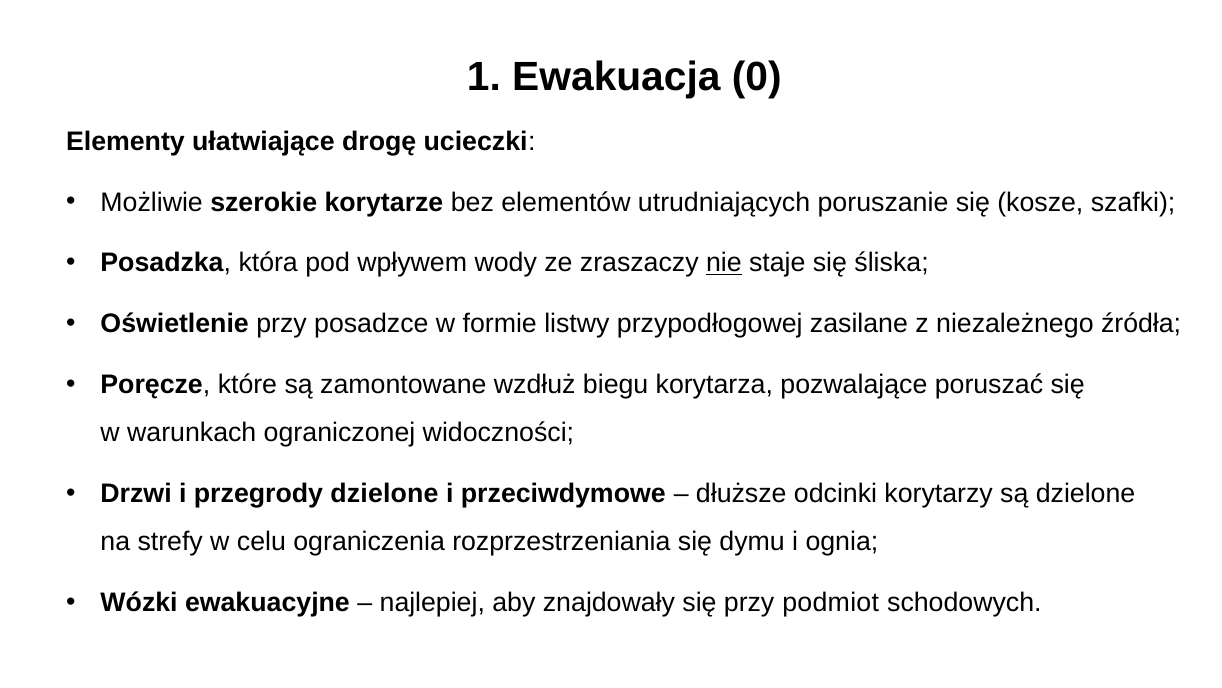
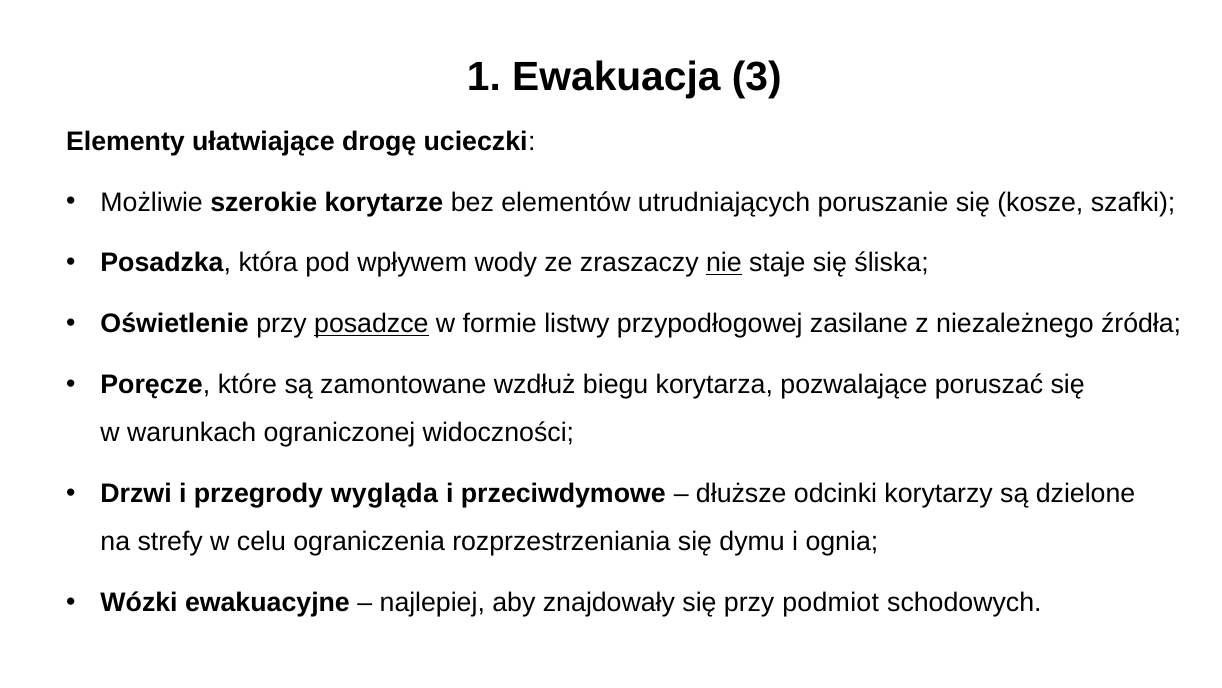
0: 0 -> 3
posadzce underline: none -> present
przegrody dzielone: dzielone -> wygląda
